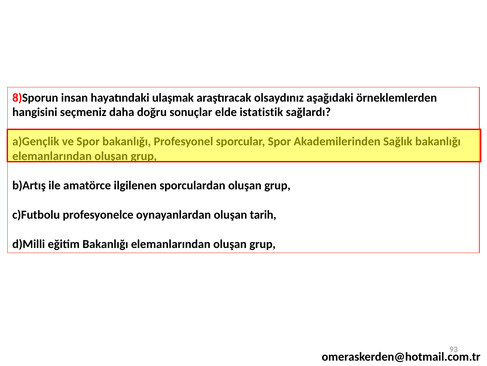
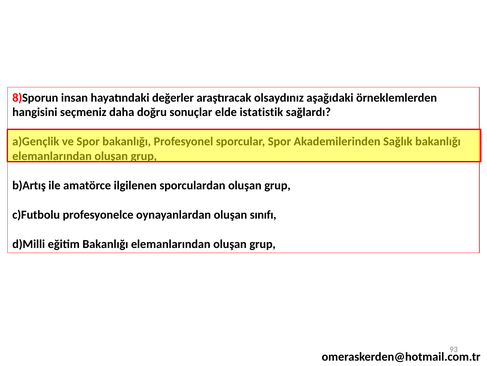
ulaşmak: ulaşmak -> değerler
tarih: tarih -> sınıfı
